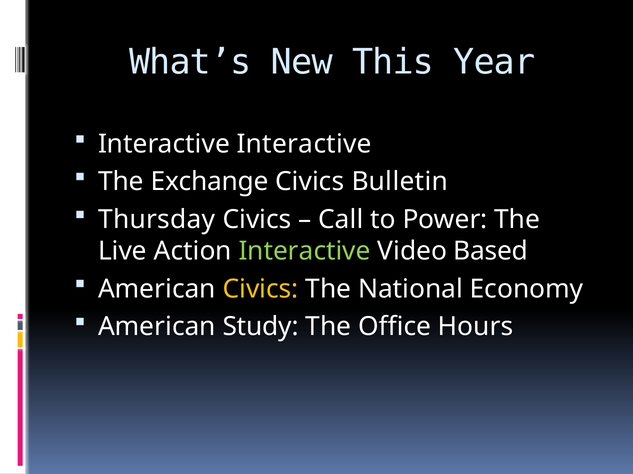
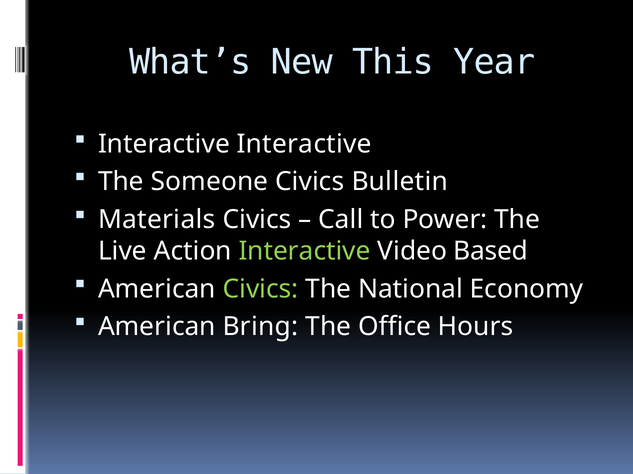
Exchange: Exchange -> Someone
Thursday: Thursday -> Materials
Civics at (261, 289) colour: yellow -> light green
Study: Study -> Bring
